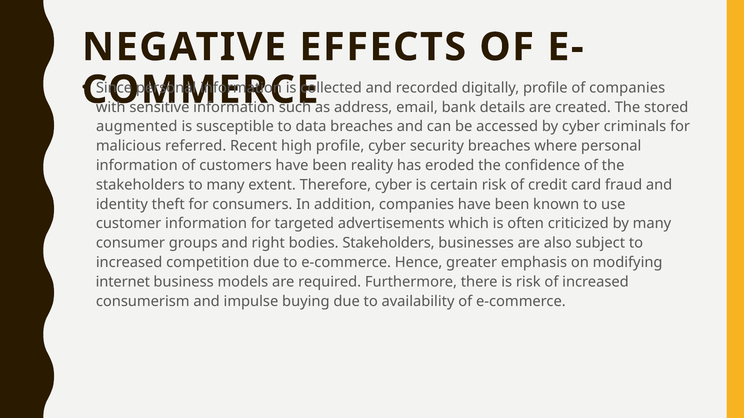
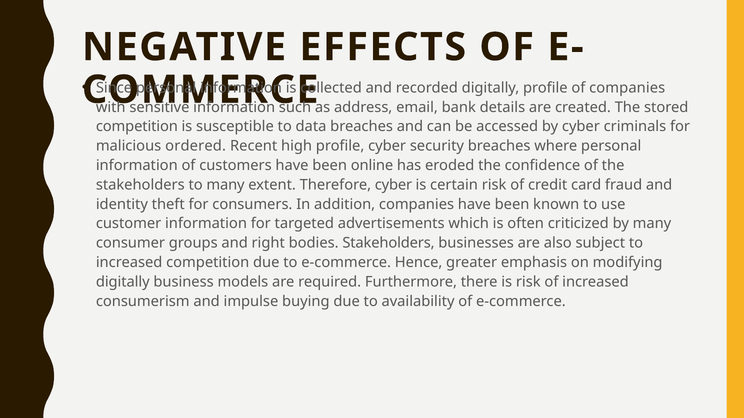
augmented at (137, 127): augmented -> competition
referred: referred -> ordered
reality: reality -> online
internet at (123, 282): internet -> digitally
